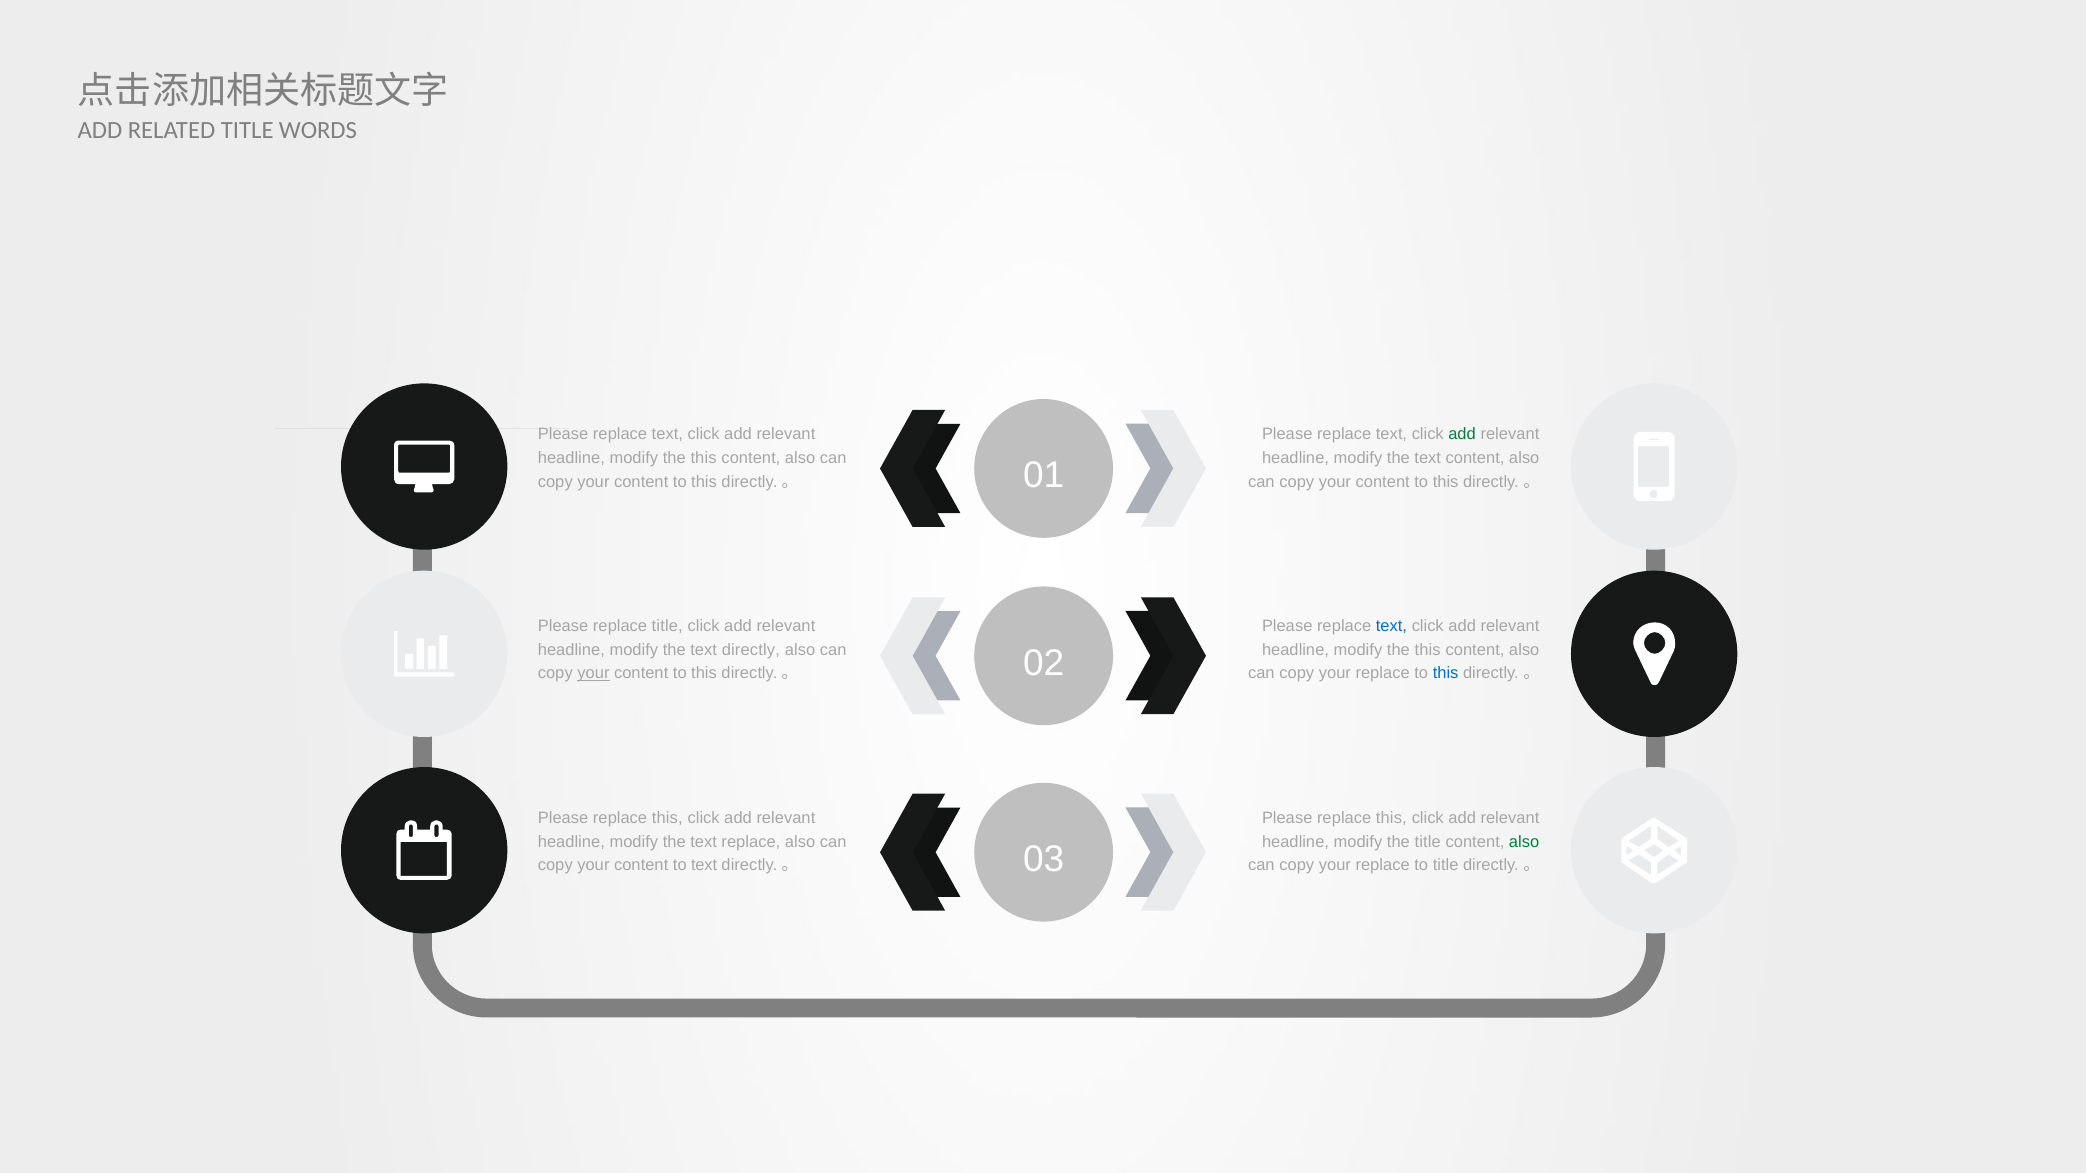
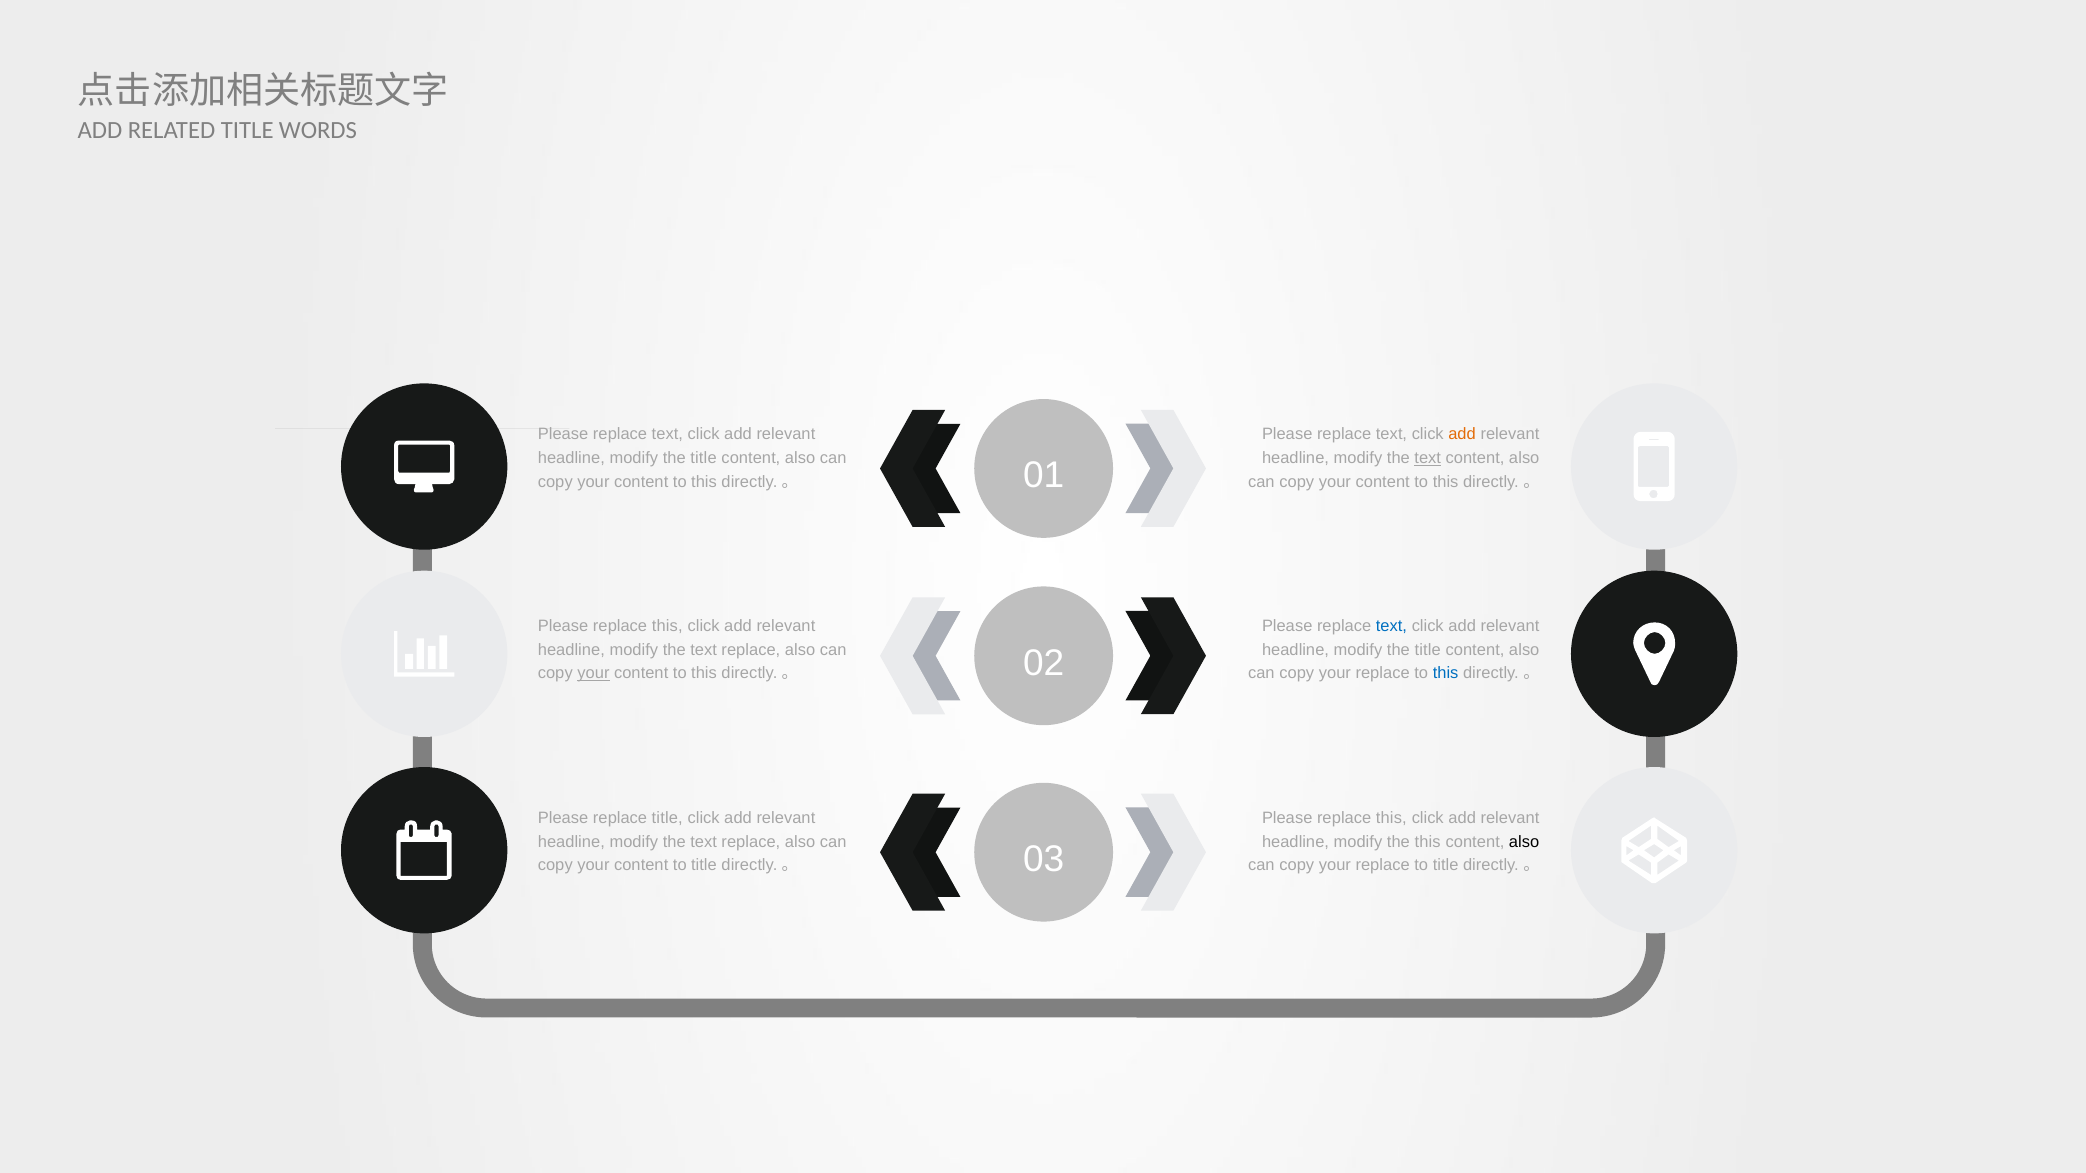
add at (1462, 434) colour: green -> orange
this at (704, 458): this -> title
text at (1428, 458) underline: none -> present
title at (667, 626): title -> this
directly at (751, 650): directly -> replace
this at (1428, 650): this -> title
this at (667, 818): this -> title
the title: title -> this
also at (1524, 842) colour: green -> black
content to text: text -> title
